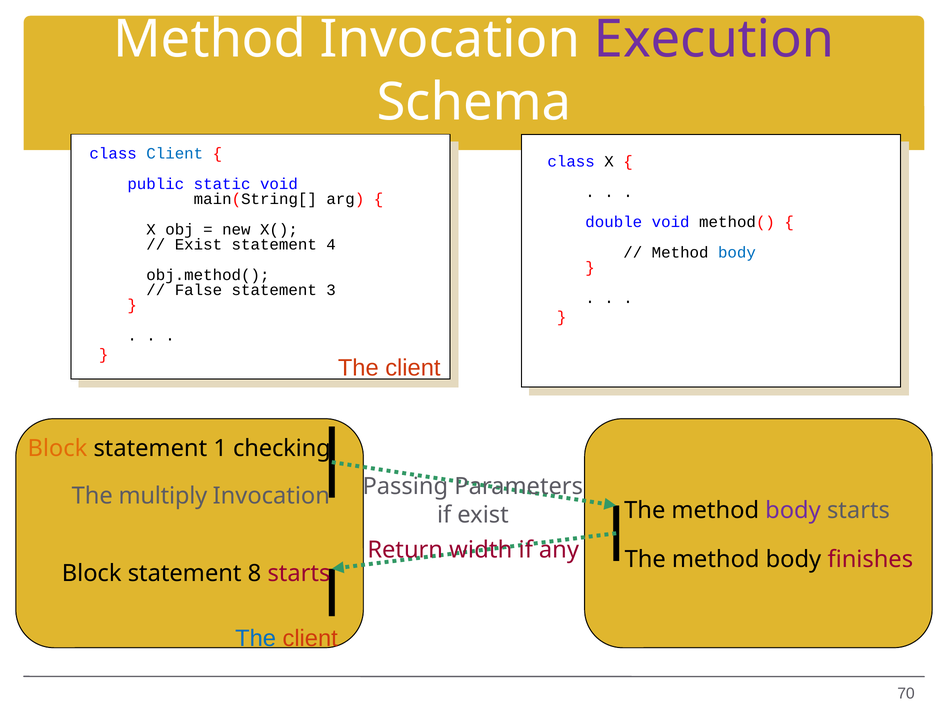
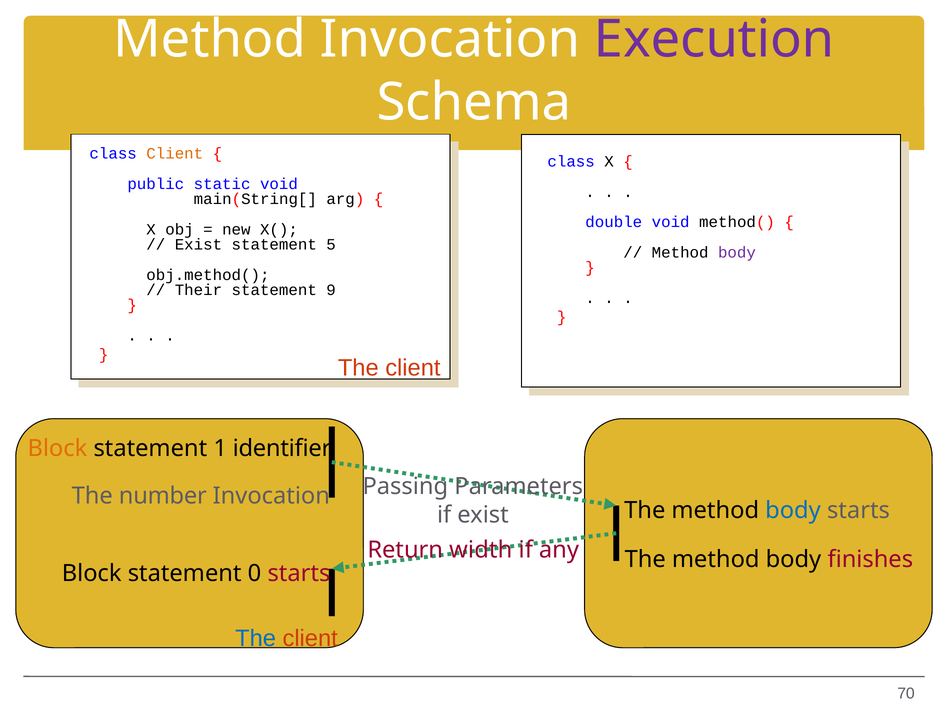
Client at (175, 154) colour: blue -> orange
4: 4 -> 5
body at (737, 253) colour: blue -> purple
False: False -> Their
3: 3 -> 9
checking: checking -> identifier
multiply: multiply -> number
body at (793, 510) colour: purple -> blue
8: 8 -> 0
